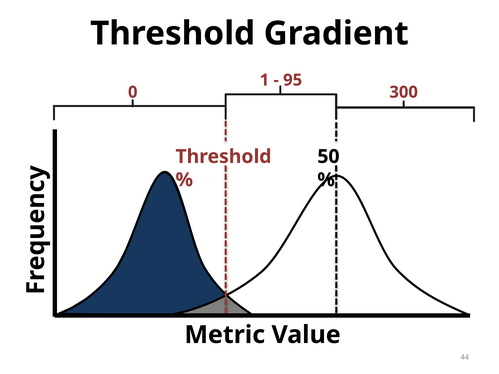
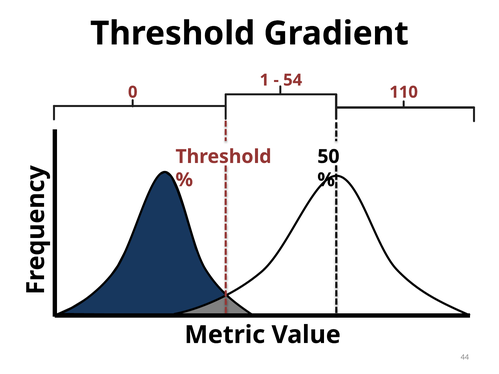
95: 95 -> 54
300: 300 -> 110
